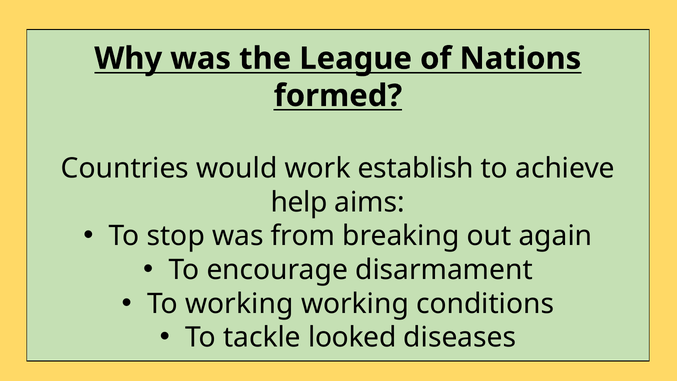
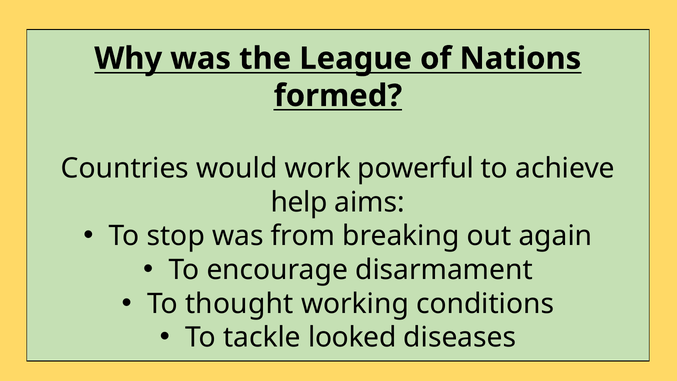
establish: establish -> powerful
To working: working -> thought
